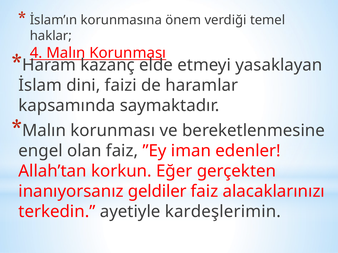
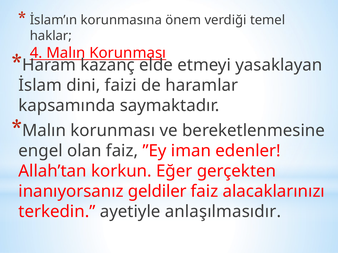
kardeşlerimin: kardeşlerimin -> anlaşılmasıdır
